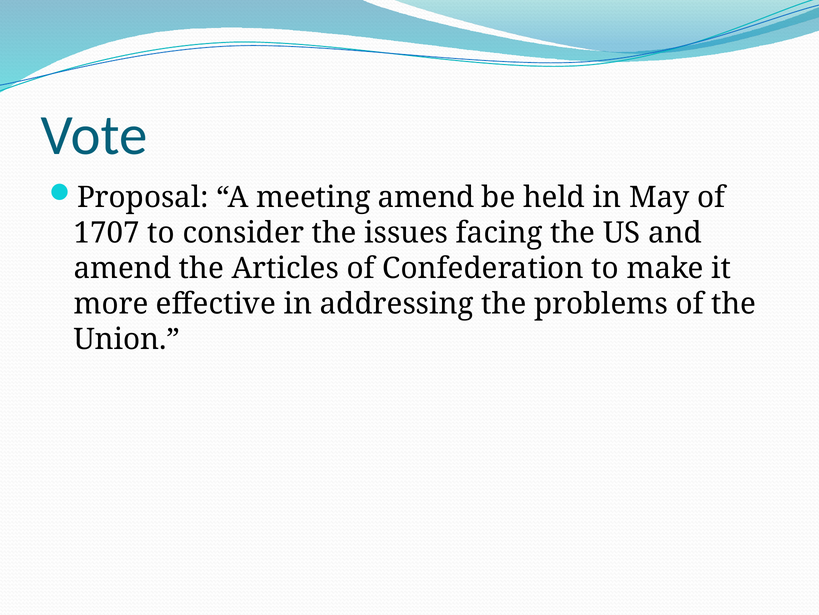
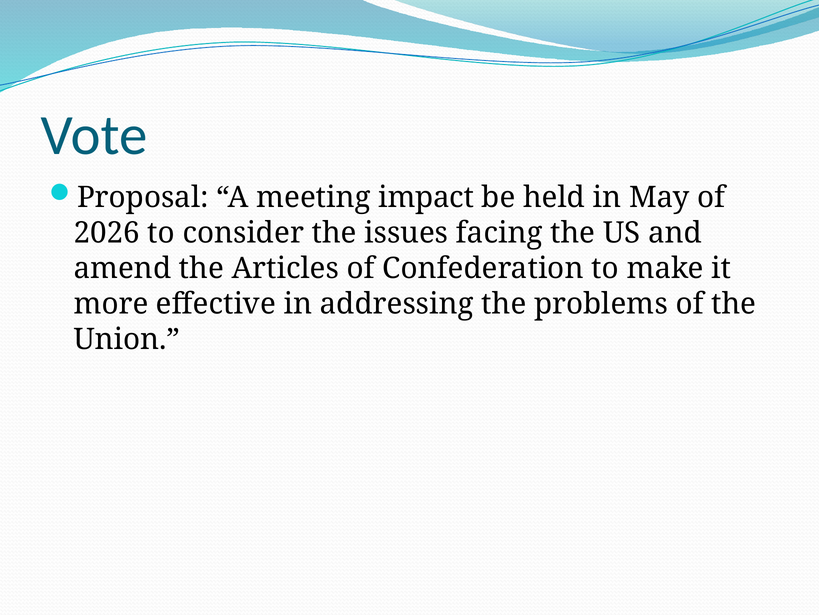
meeting amend: amend -> impact
1707: 1707 -> 2026
